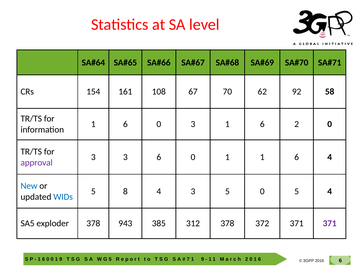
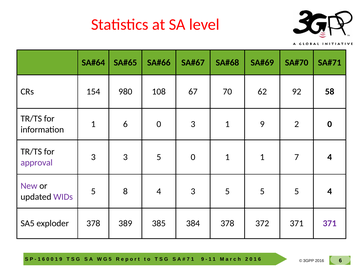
161: 161 -> 980
3 1 6: 6 -> 9
3 3 6: 6 -> 5
1 1 6: 6 -> 7
New colour: blue -> purple
3 5 0: 0 -> 5
WIDs colour: blue -> purple
943: 943 -> 389
312: 312 -> 384
